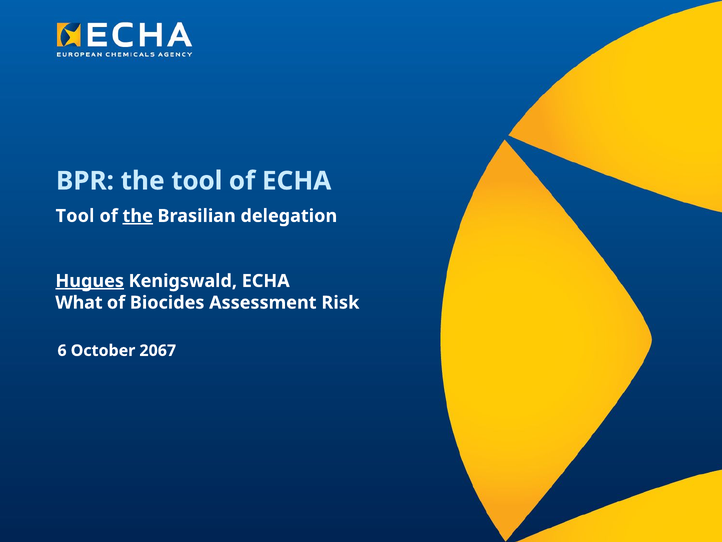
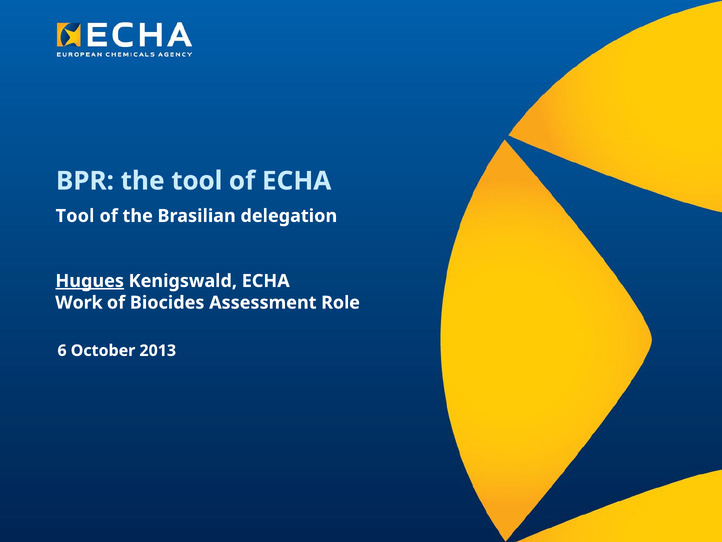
the at (138, 216) underline: present -> none
What: What -> Work
Risk: Risk -> Role
2067: 2067 -> 2013
